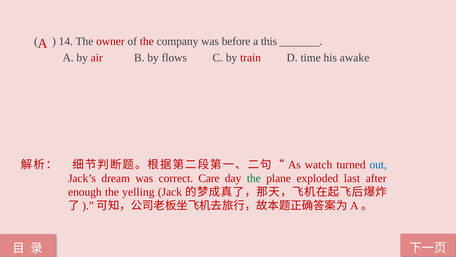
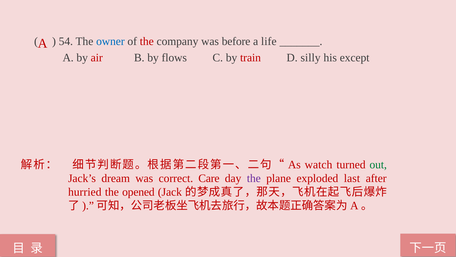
14: 14 -> 54
owner colour: red -> blue
this: this -> life
time: time -> silly
awake: awake -> except
out colour: blue -> green
the at (254, 178) colour: green -> purple
enough: enough -> hurried
yelling: yelling -> opened
